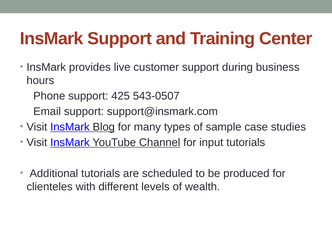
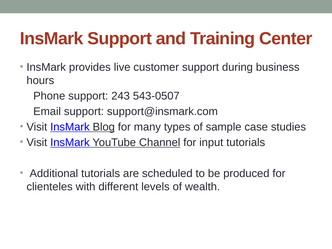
425: 425 -> 243
